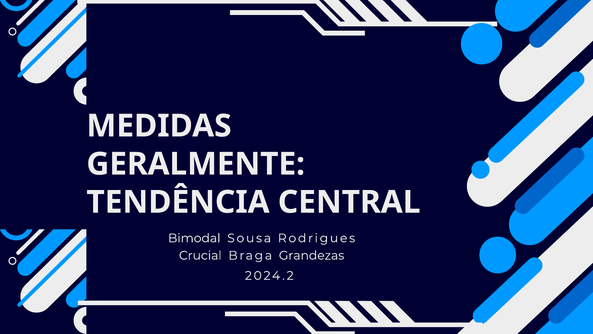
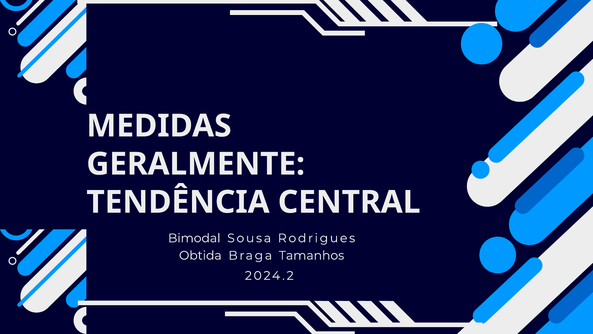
Crucial: Crucial -> Obtida
Grandezas: Grandezas -> Tamanhos
